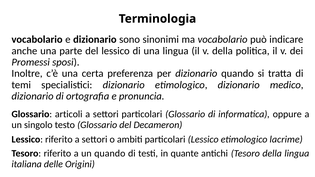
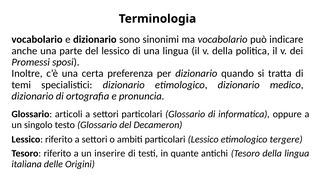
lacrime: lacrime -> tergere
un quando: quando -> inserire
